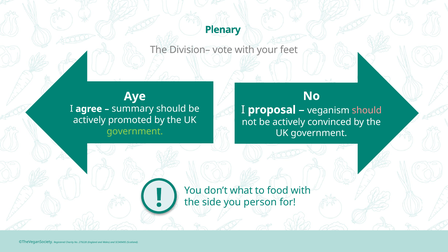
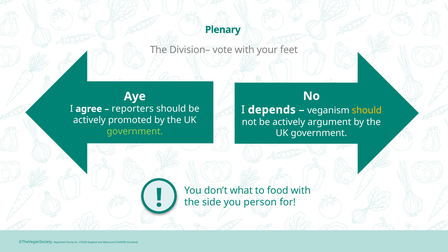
summary: summary -> reporters
proposal: proposal -> depends
should at (367, 110) colour: pink -> yellow
convinced: convinced -> argument
